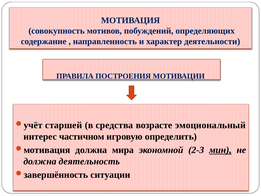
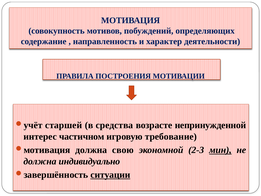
эмоциональный: эмоциональный -> непринужденной
определить: определить -> требование
мира: мира -> свою
деятельность: деятельность -> индивидуально
ситуации underline: none -> present
